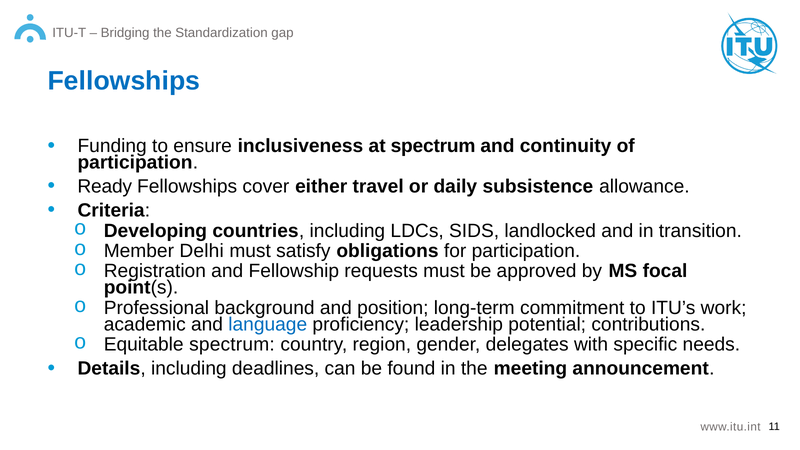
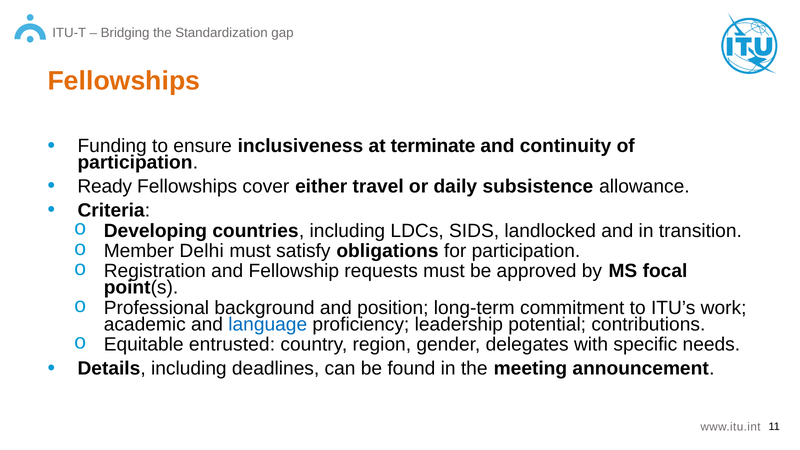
Fellowships at (124, 81) colour: blue -> orange
at spectrum: spectrum -> terminate
Equitable spectrum: spectrum -> entrusted
